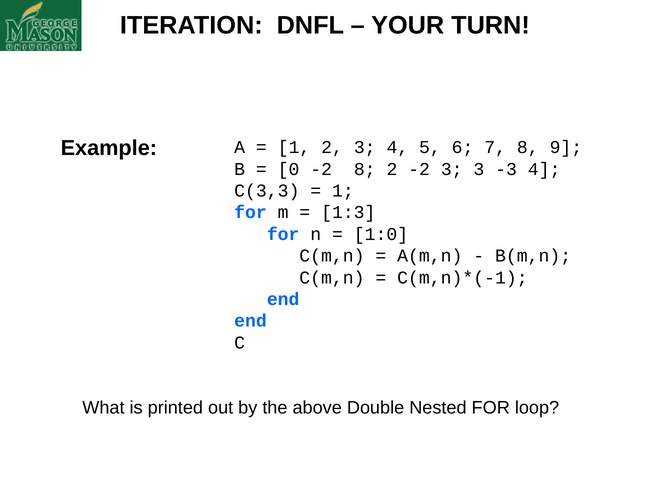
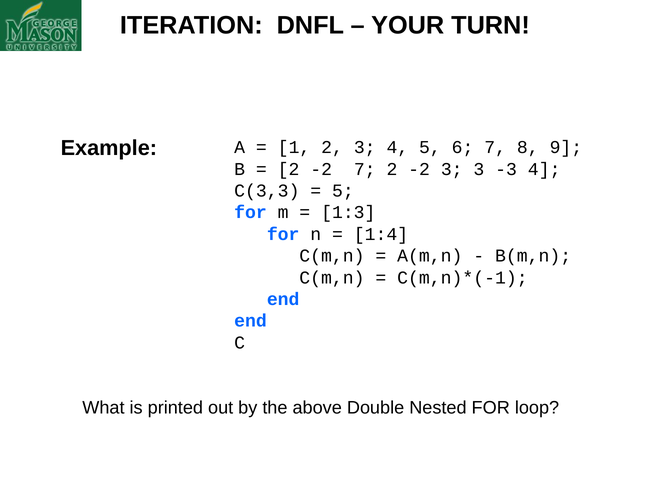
0 at (289, 169): 0 -> 2
-2 8: 8 -> 7
1 at (343, 191): 1 -> 5
1:0: 1:0 -> 1:4
